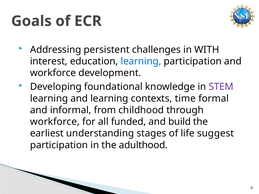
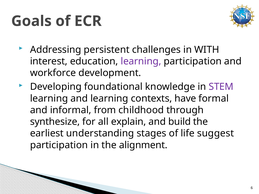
learning at (141, 61) colour: blue -> purple
time: time -> have
workforce at (55, 122): workforce -> synthesize
funded: funded -> explain
adulthood: adulthood -> alignment
